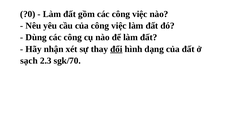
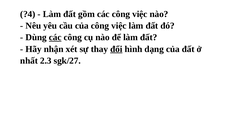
?0: ?0 -> ?4
các at (55, 37) underline: none -> present
sạch: sạch -> nhất
sgk/70: sgk/70 -> sgk/27
